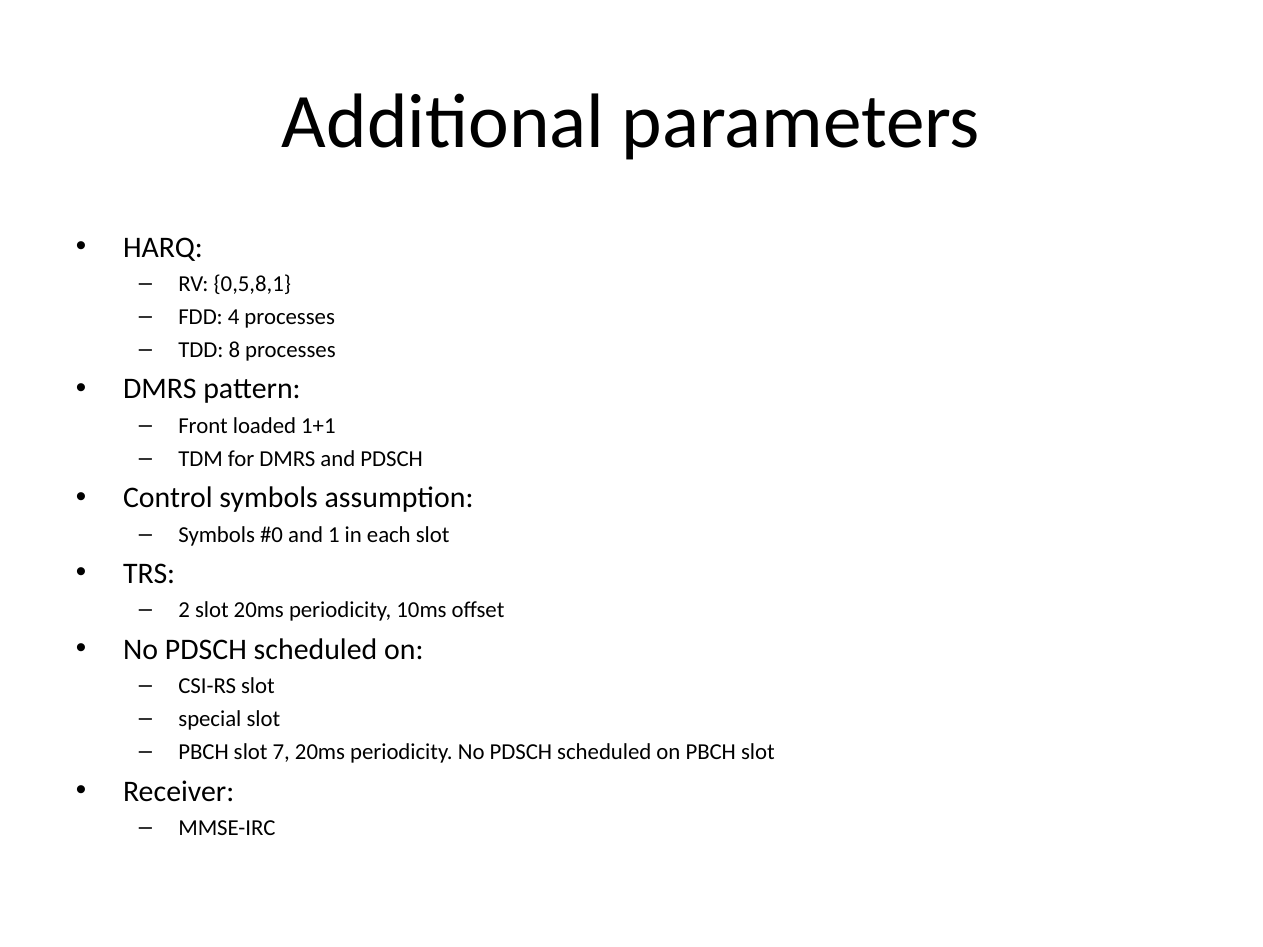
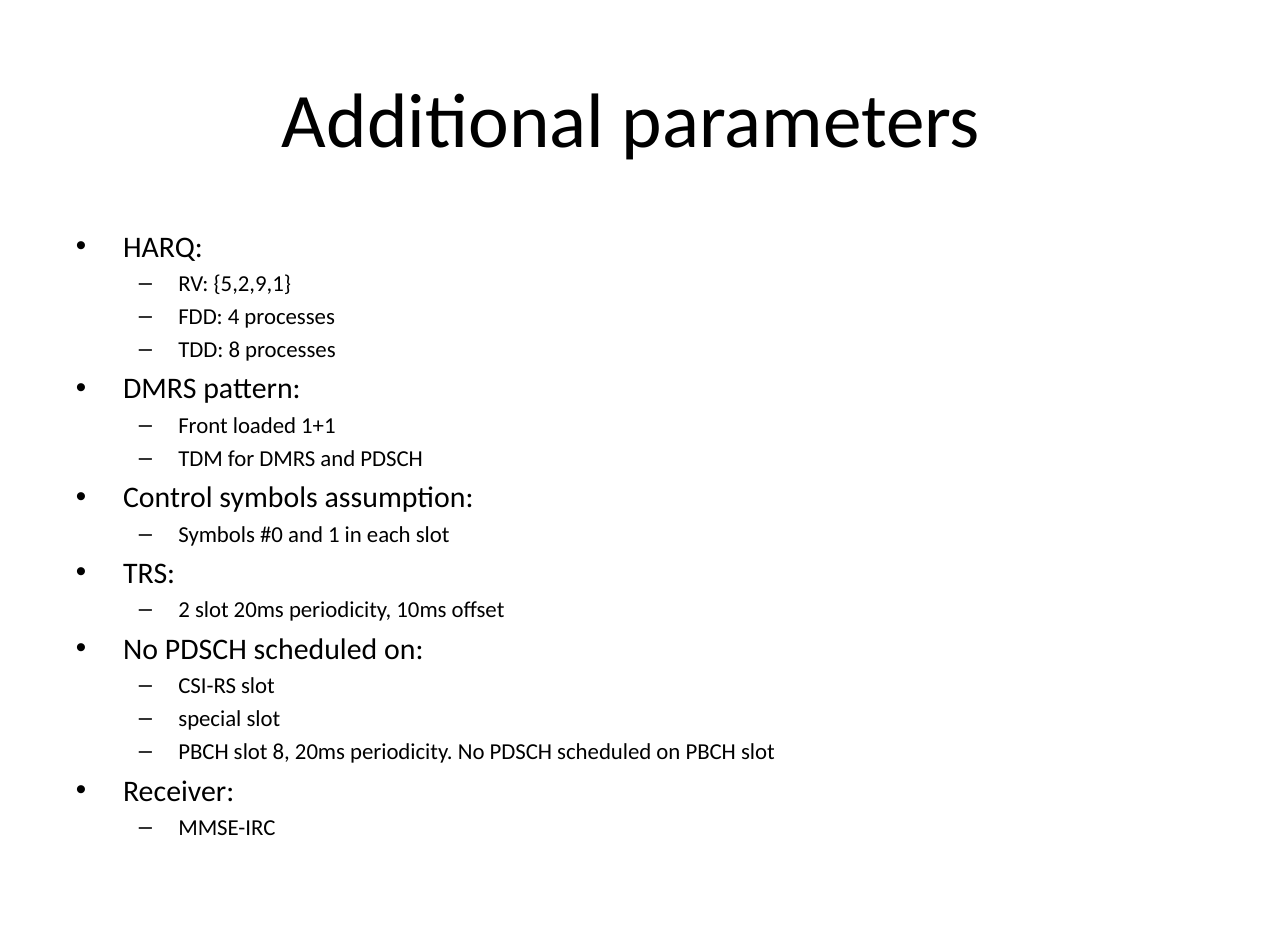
0,5,8,1: 0,5,8,1 -> 5,2,9,1
slot 7: 7 -> 8
